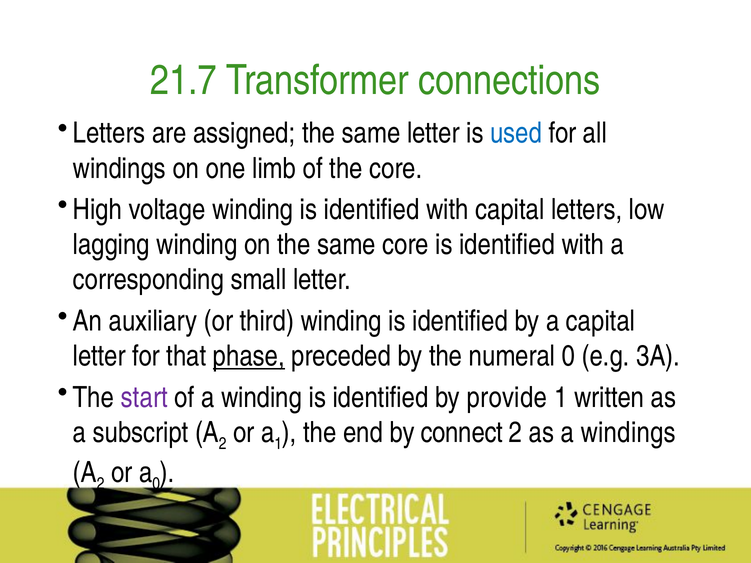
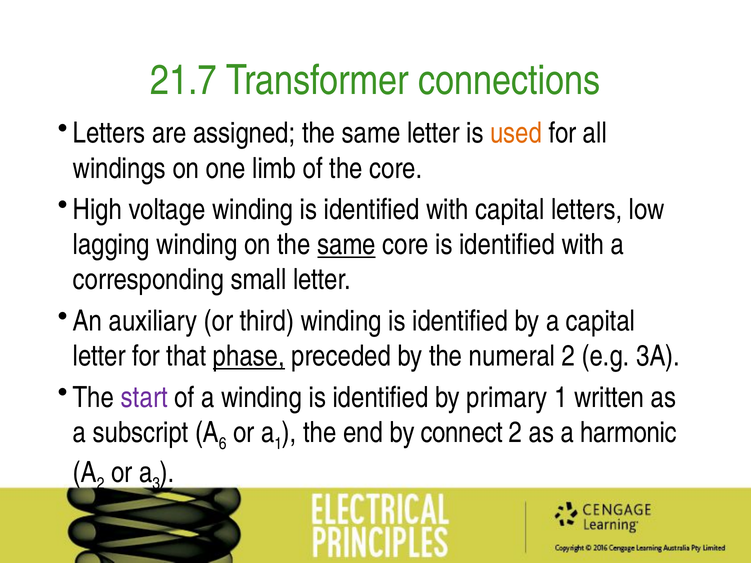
used colour: blue -> orange
same at (347, 245) underline: none -> present
numeral 0: 0 -> 2
provide: provide -> primary
subscript A 2: 2 -> 6
a windings: windings -> harmonic
a 0: 0 -> 3
